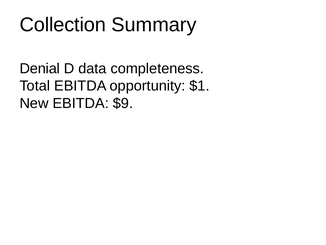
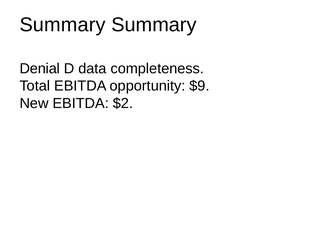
Collection at (63, 25): Collection -> Summary
$1: $1 -> $9
$9: $9 -> $2
